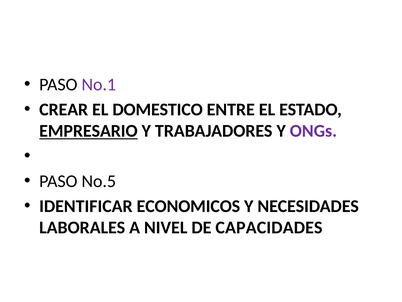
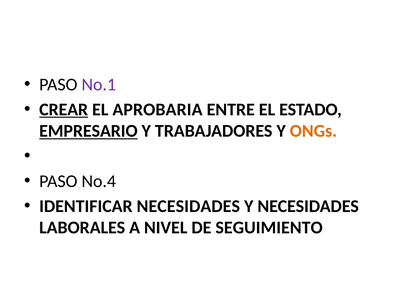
CREAR underline: none -> present
DOMESTICO: DOMESTICO -> APROBARIA
ONGs colour: purple -> orange
No.5: No.5 -> No.4
IDENTIFICAR ECONOMICOS: ECONOMICOS -> NECESIDADES
CAPACIDADES: CAPACIDADES -> SEGUIMIENTO
